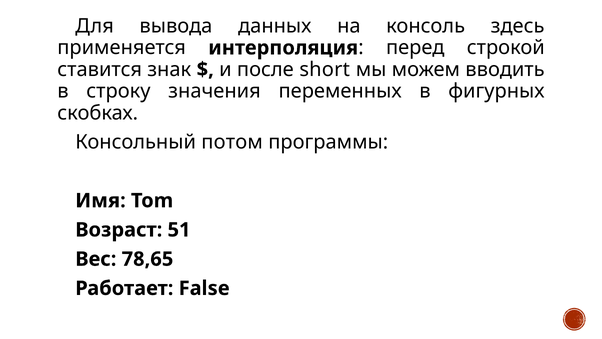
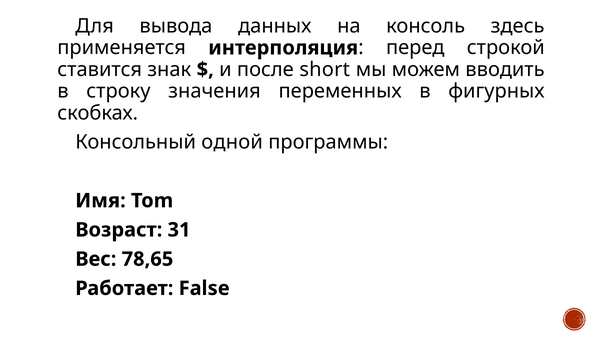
потом: потом -> одной
51: 51 -> 31
